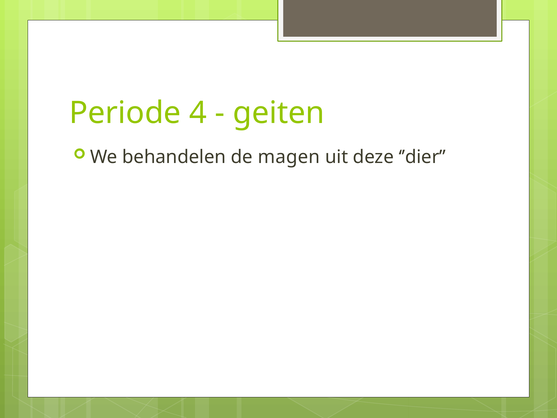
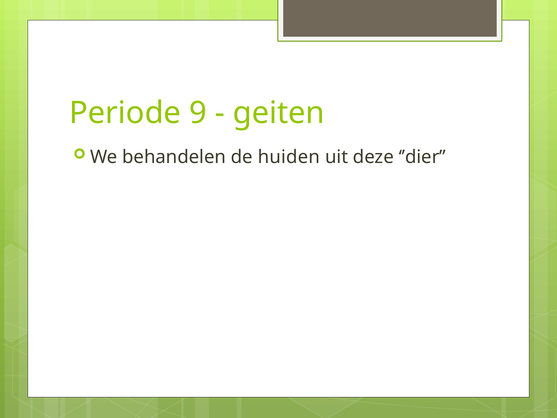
4: 4 -> 9
magen: magen -> huiden
